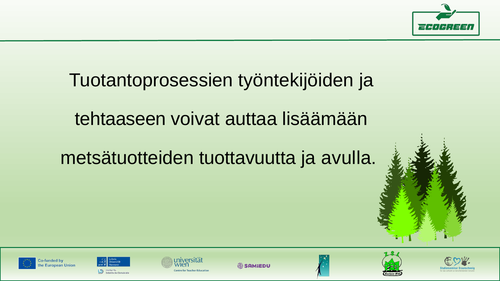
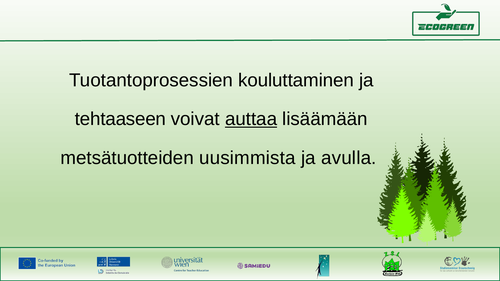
työntekijöiden: työntekijöiden -> kouluttaminen
auttaa underline: none -> present
tuottavuutta: tuottavuutta -> uusimmista
